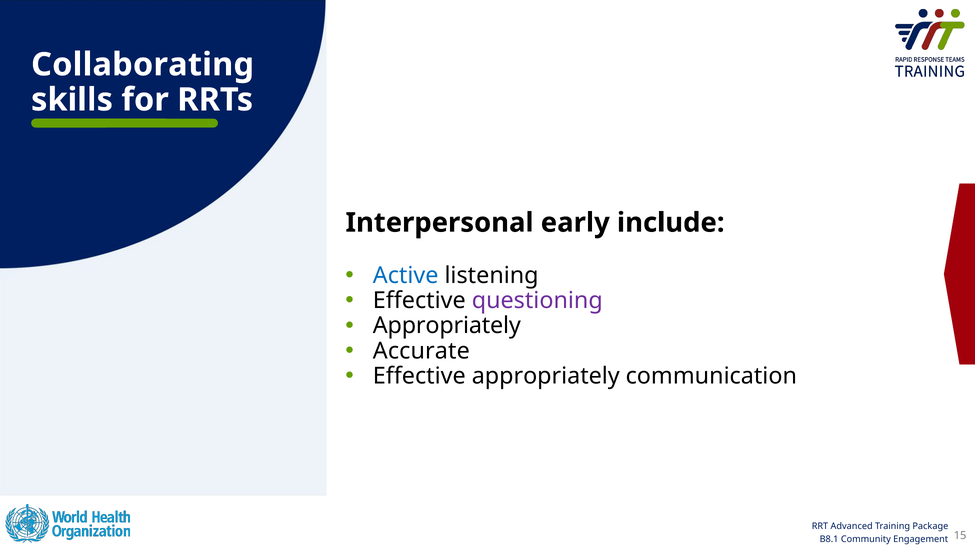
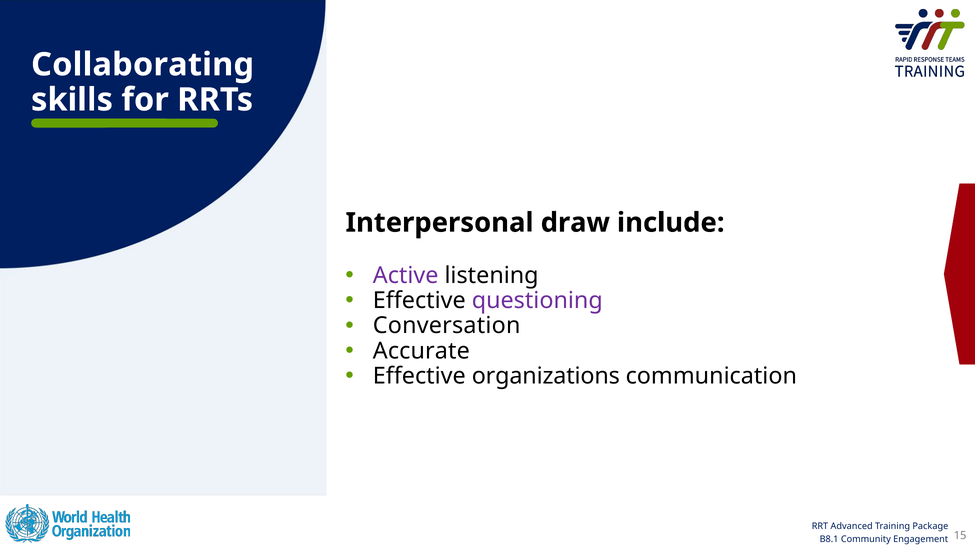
early: early -> draw
Active colour: blue -> purple
Appropriately at (447, 326): Appropriately -> Conversation
Effective appropriately: appropriately -> organizations
